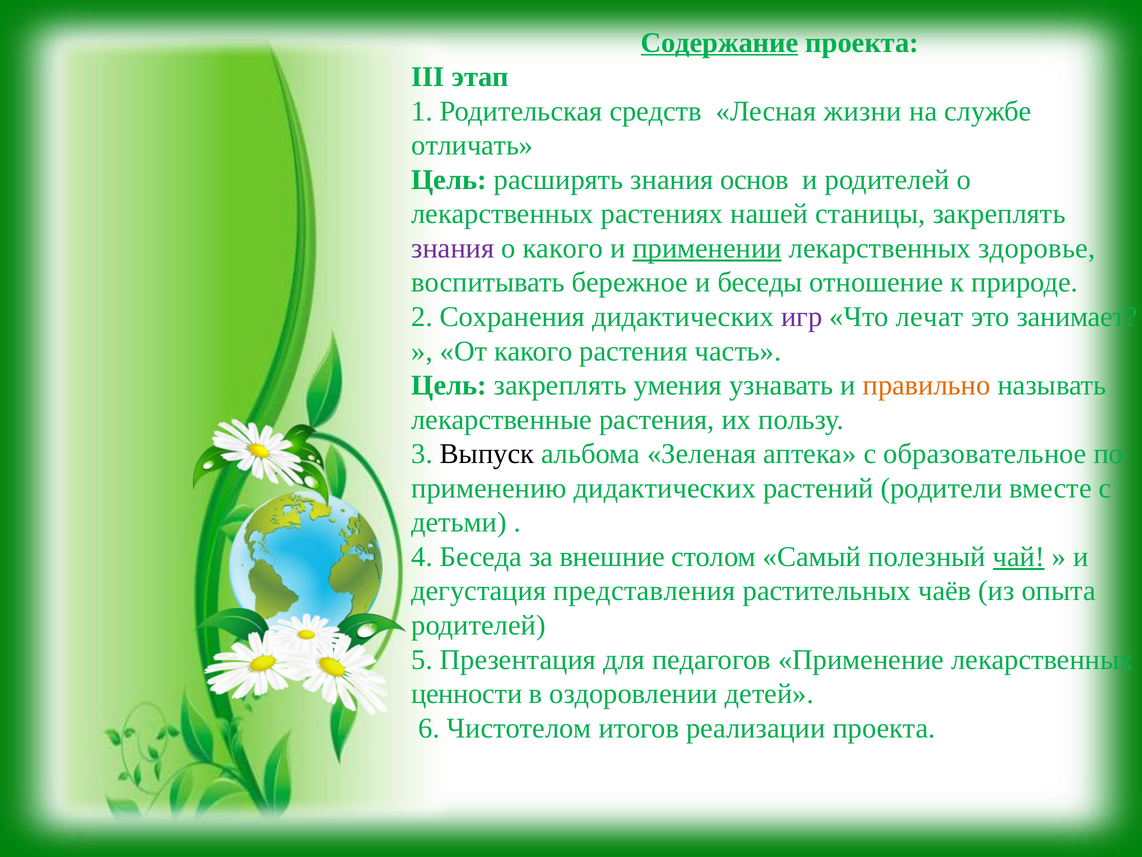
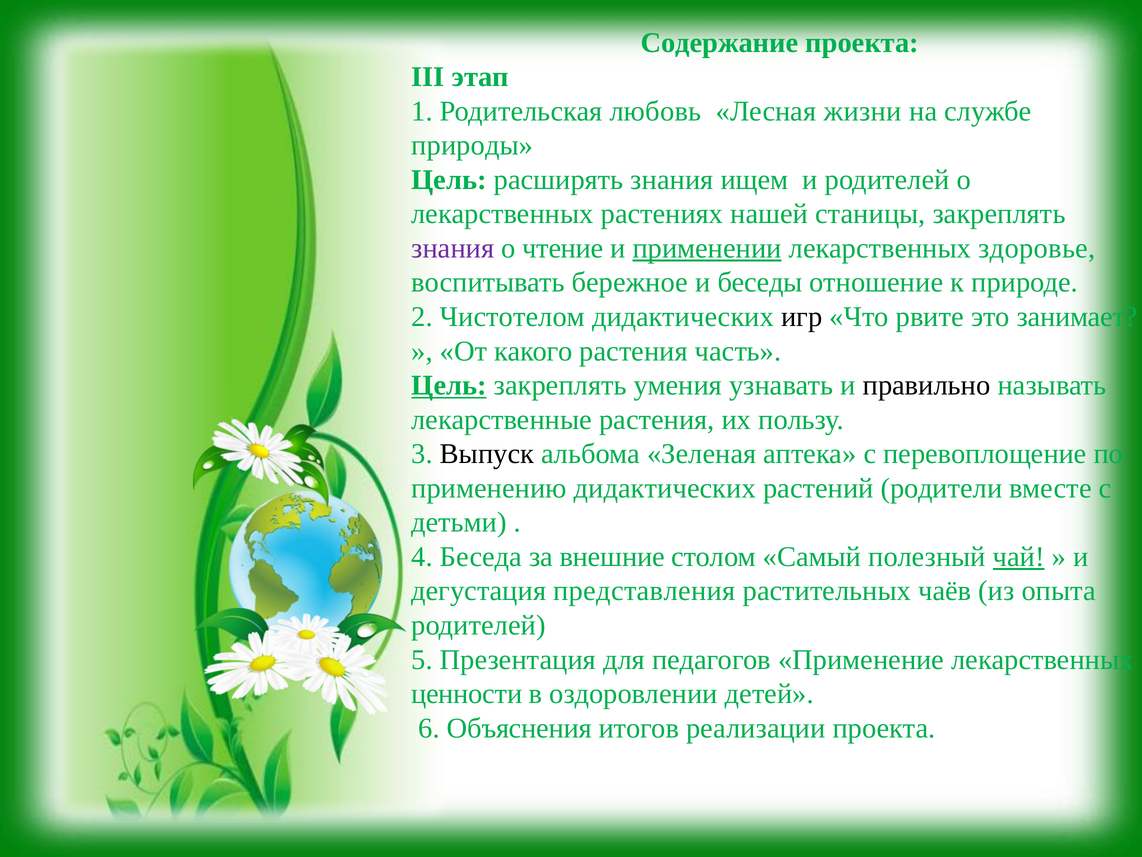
Содержание underline: present -> none
средств: средств -> любовь
отличать: отличать -> природы
основ: основ -> ищем
о какого: какого -> чтение
Сохранения: Сохранения -> Чистотелом
игр colour: purple -> black
лечат: лечат -> рвите
Цель at (449, 385) underline: none -> present
правильно colour: orange -> black
образовательное: образовательное -> перевоплощение
Чистотелом: Чистотелом -> Объяснения
